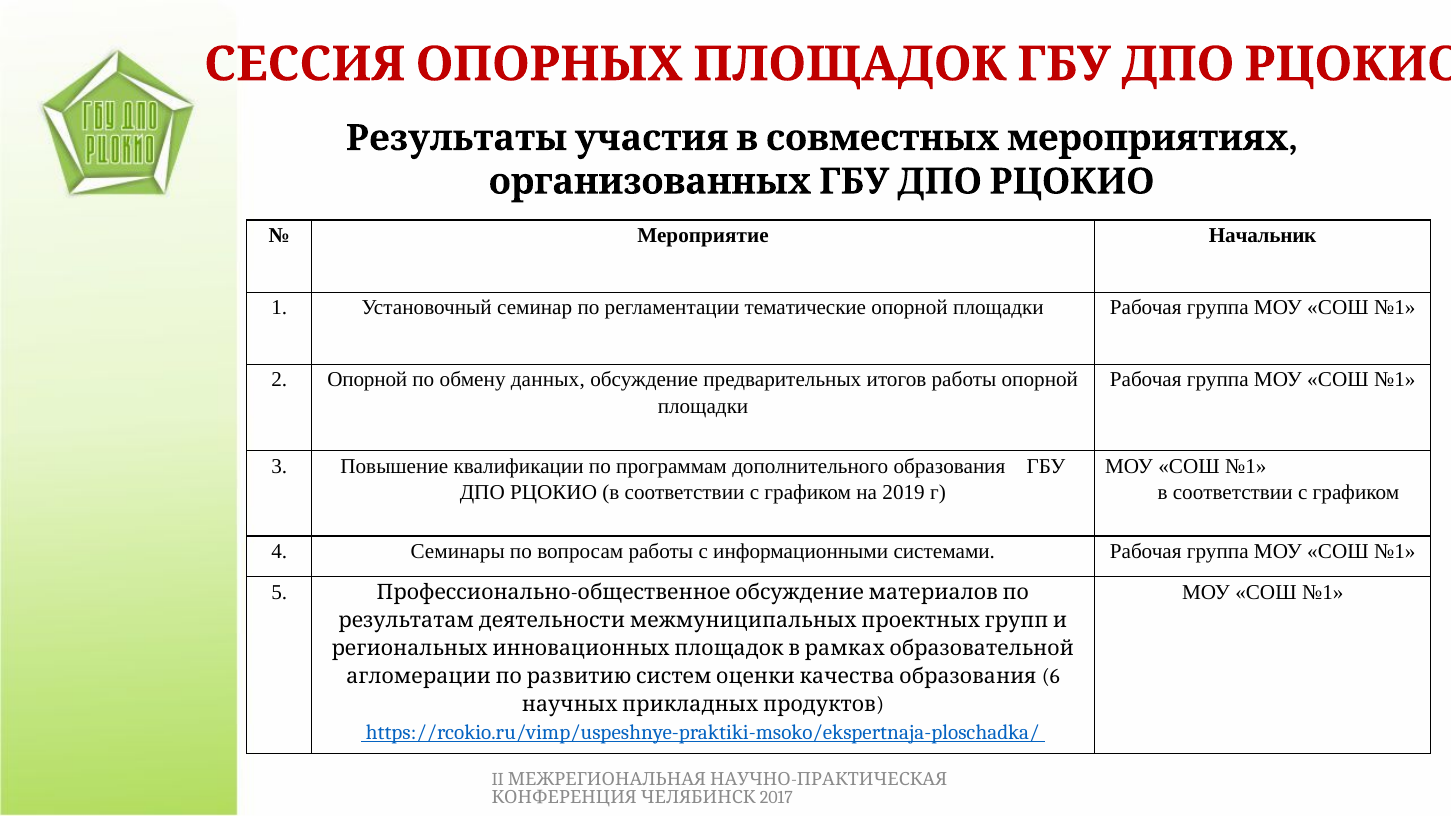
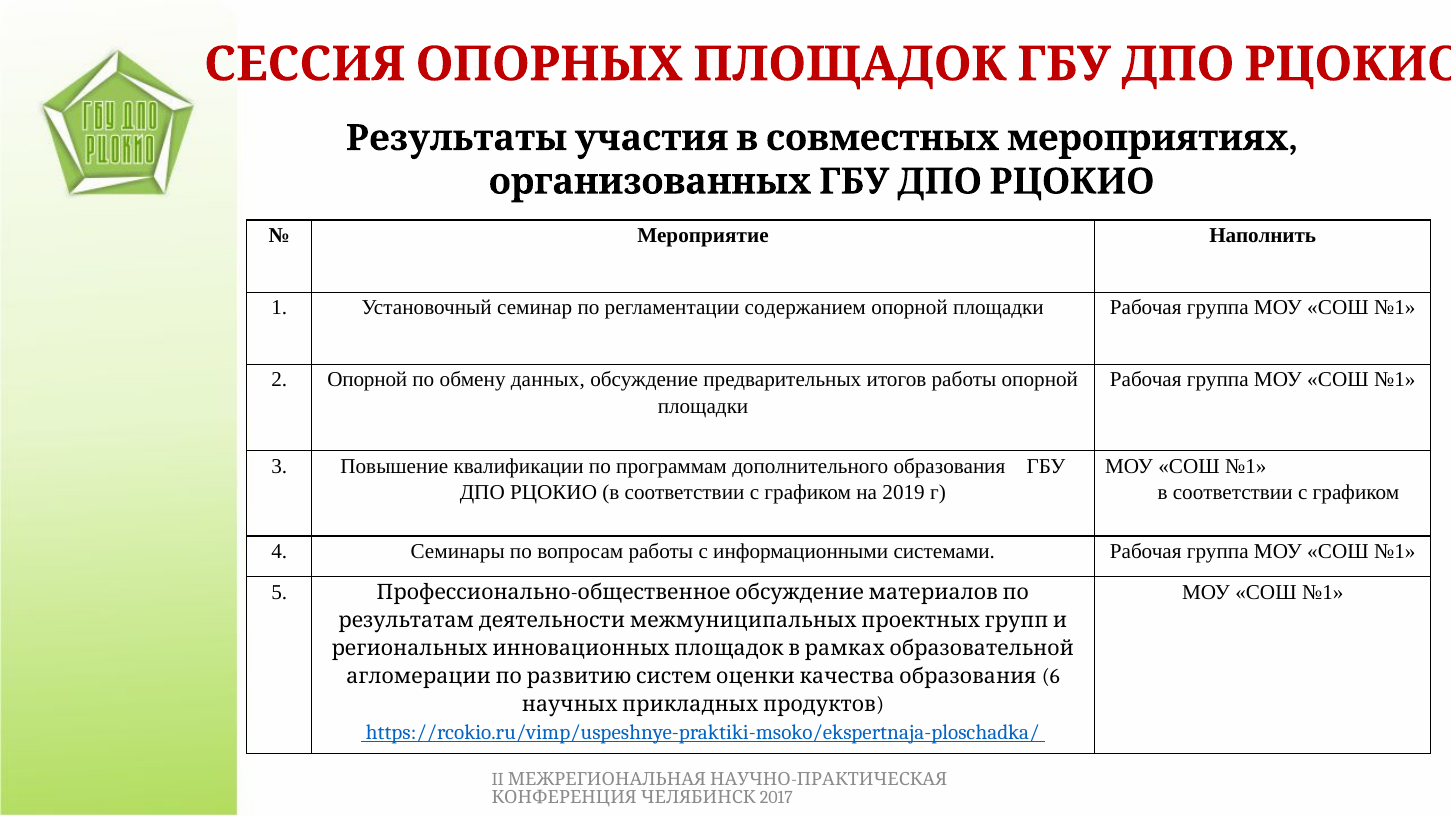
Начальник: Начальник -> Наполнить
тематические: тематические -> содержанием
